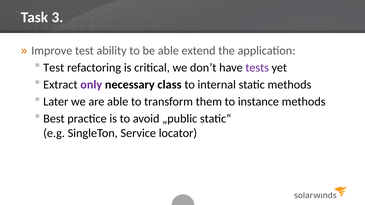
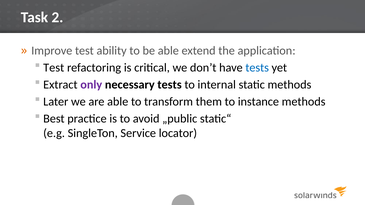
3: 3 -> 2
tests at (257, 68) colour: purple -> blue
necessary class: class -> tests
